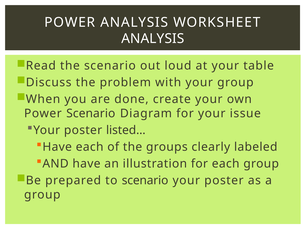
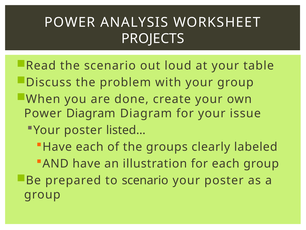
ANALYSIS at (153, 39): ANALYSIS -> PROJECTS
Power Scenario: Scenario -> Diagram
